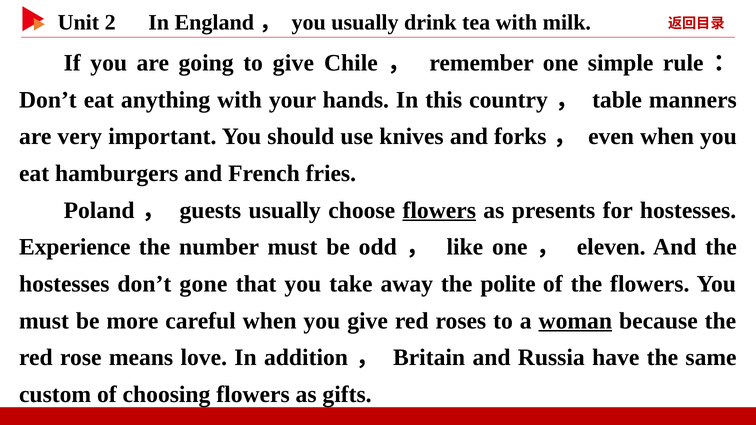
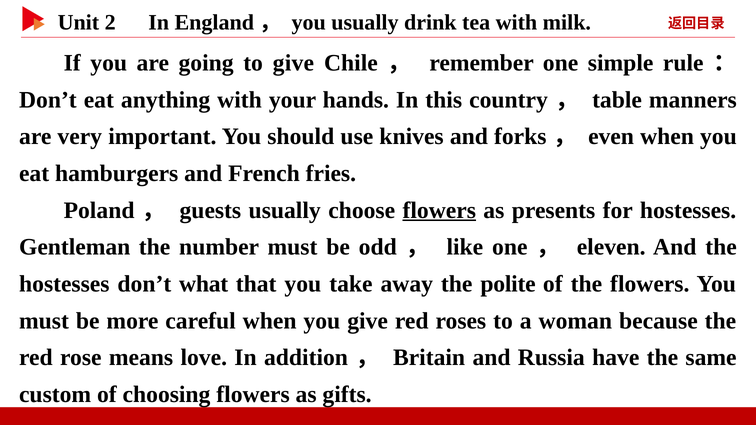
Experience: Experience -> Gentleman
gone: gone -> what
woman underline: present -> none
